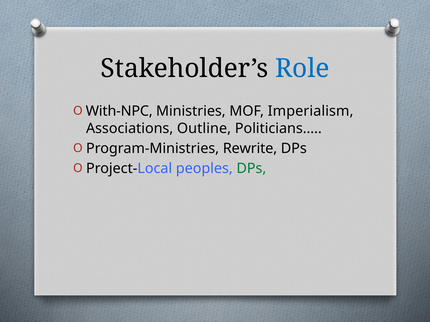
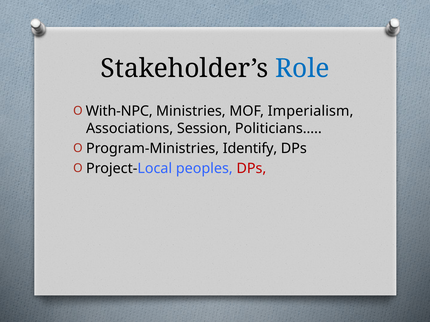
Outline: Outline -> Session
Rewrite: Rewrite -> Identify
DPs at (251, 169) colour: green -> red
